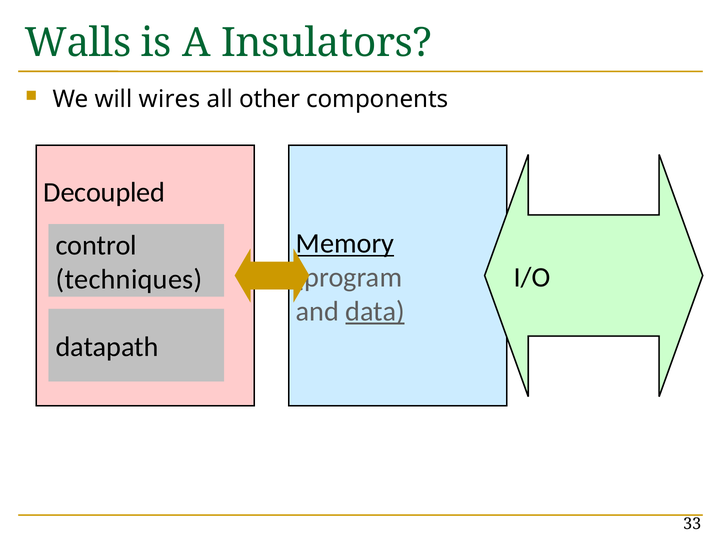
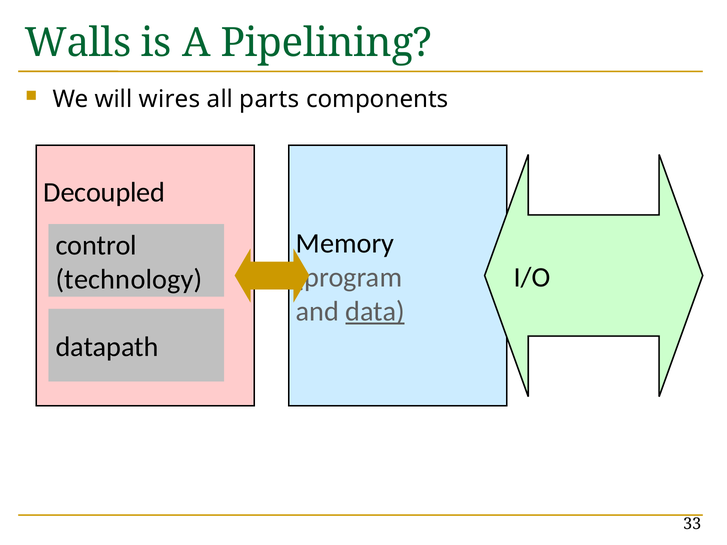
Insulators: Insulators -> Pipelining
other: other -> parts
Memory underline: present -> none
techniques: techniques -> technology
